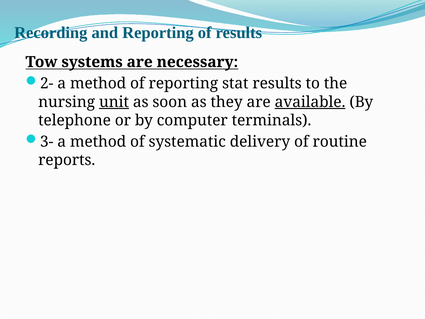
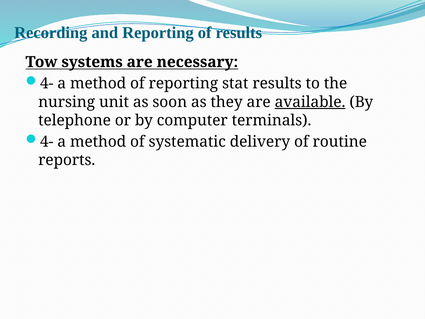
2- at (47, 83): 2- -> 4-
unit underline: present -> none
3- at (47, 142): 3- -> 4-
